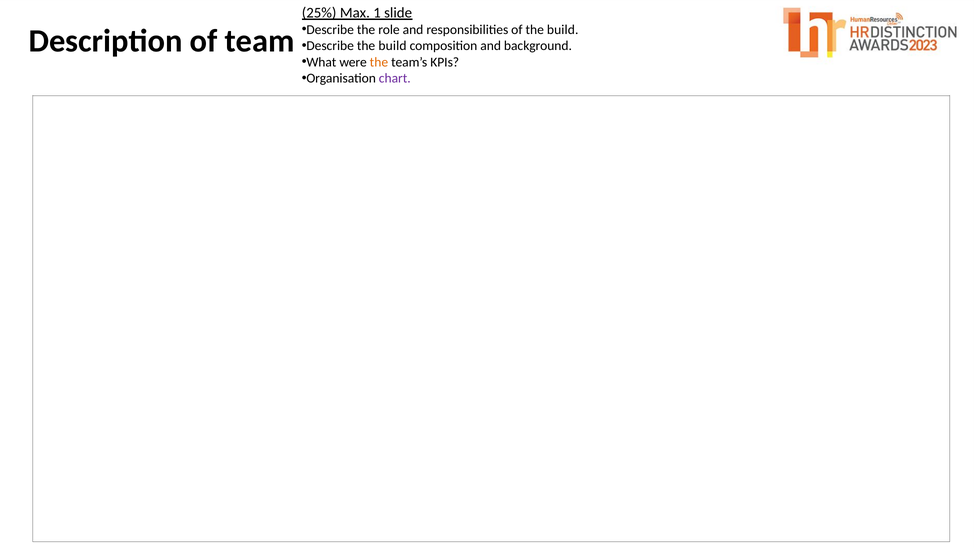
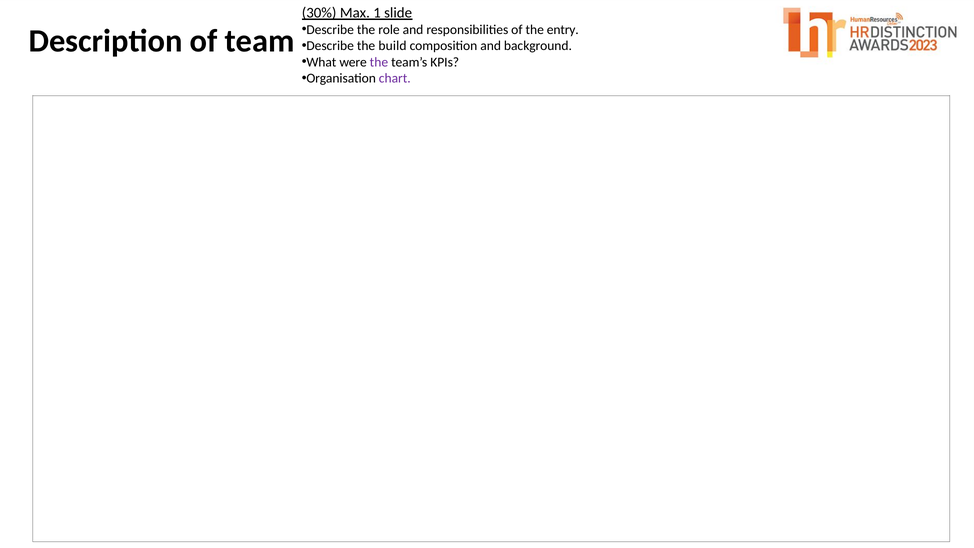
25%: 25% -> 30%
of the build: build -> entry
the at (379, 62) colour: orange -> purple
